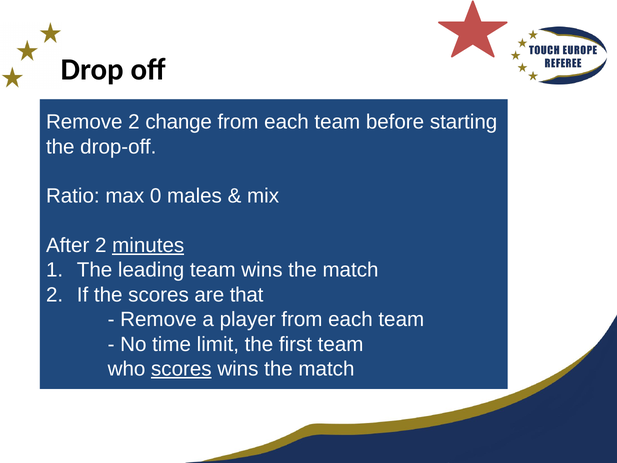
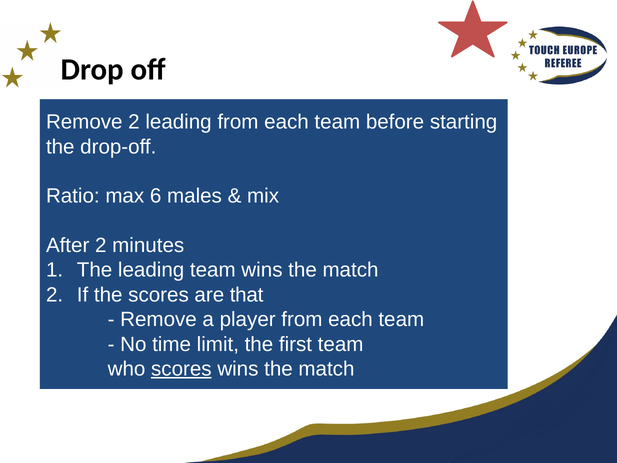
2 change: change -> leading
0: 0 -> 6
minutes underline: present -> none
